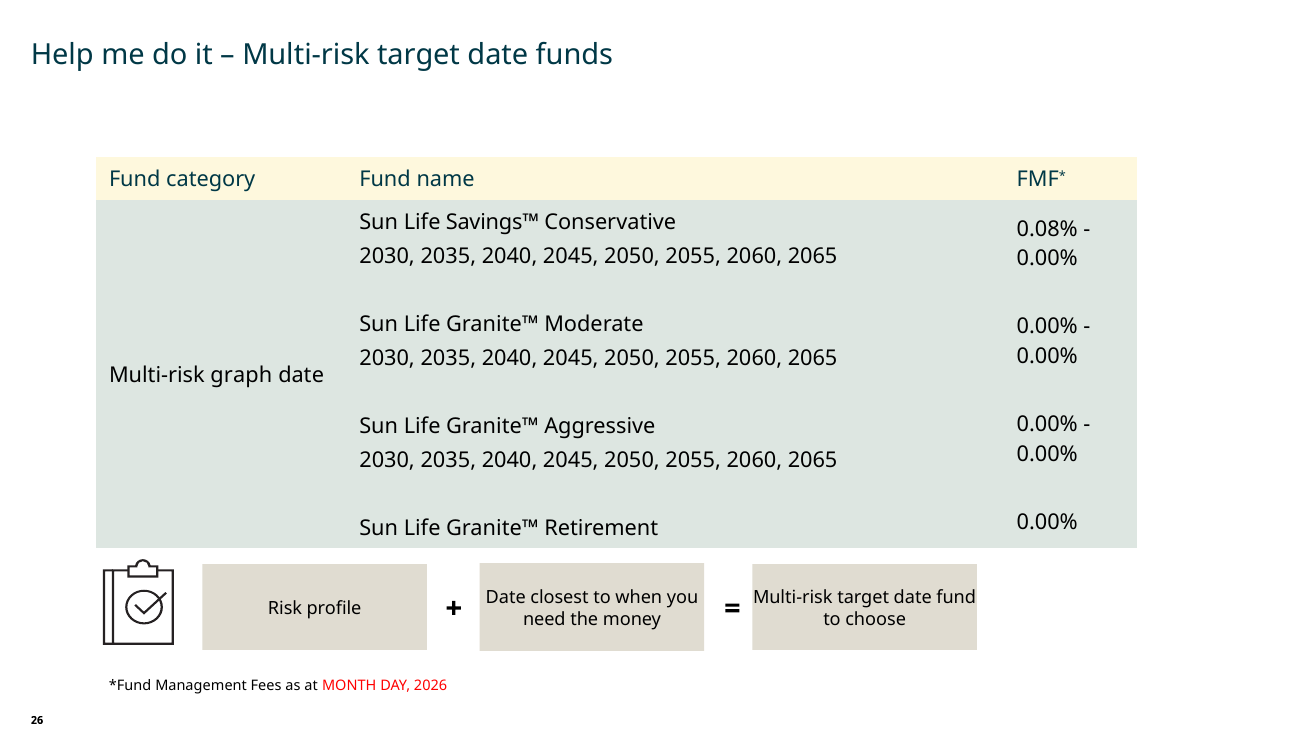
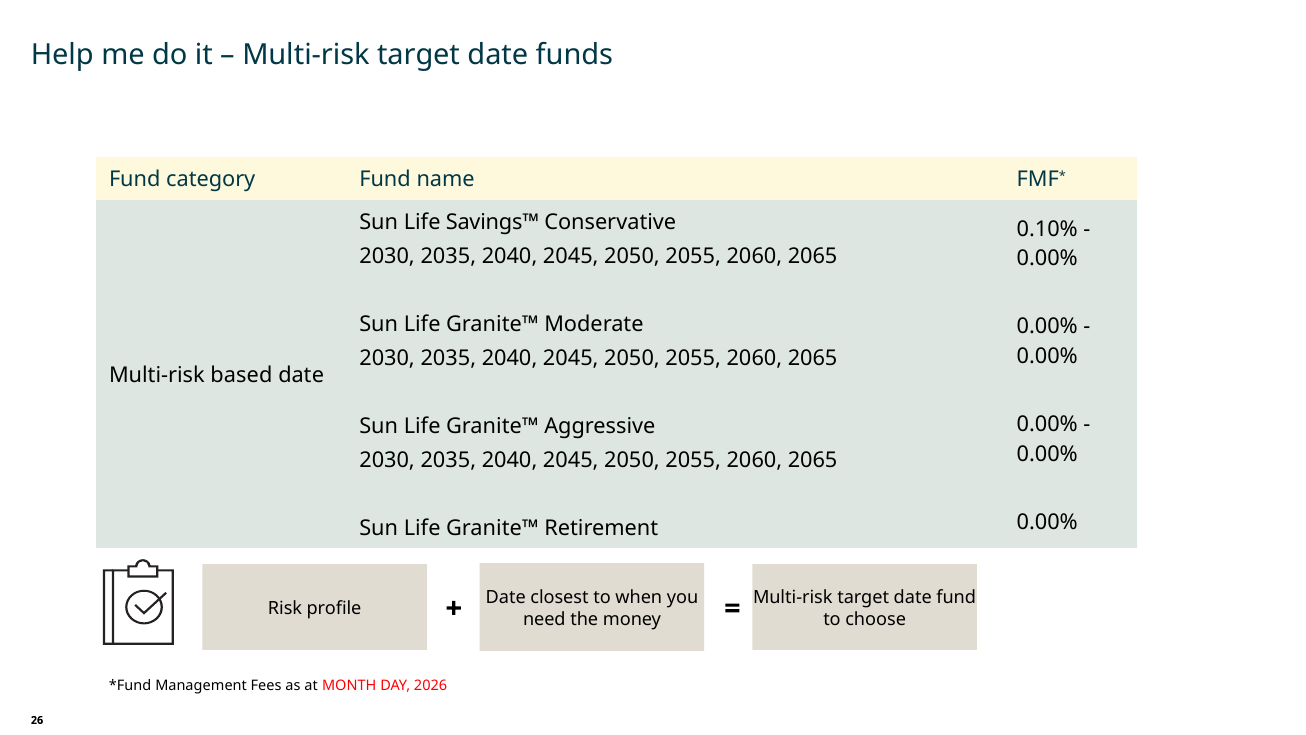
0.08%: 0.08% -> 0.10%
graph: graph -> based
